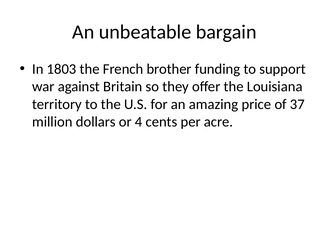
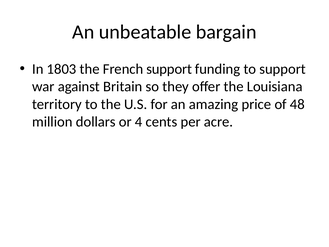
French brother: brother -> support
37: 37 -> 48
